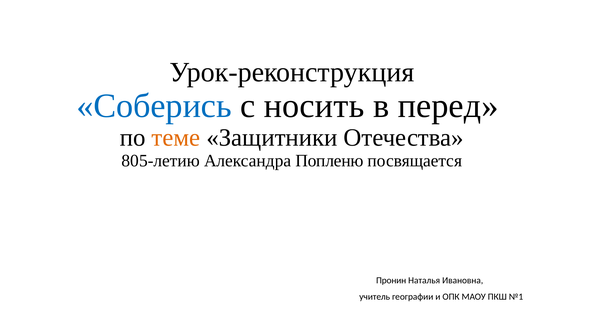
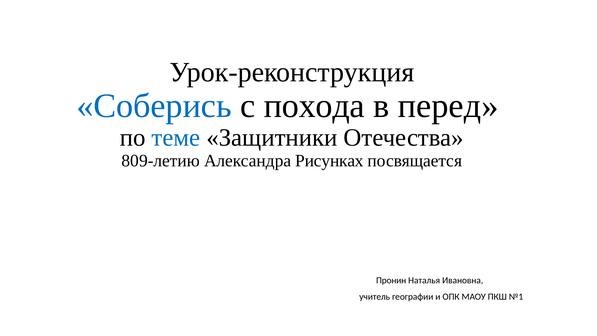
носить: носить -> похода
теме colour: orange -> blue
805-летию: 805-летию -> 809-летию
Попленю: Попленю -> Рисунках
